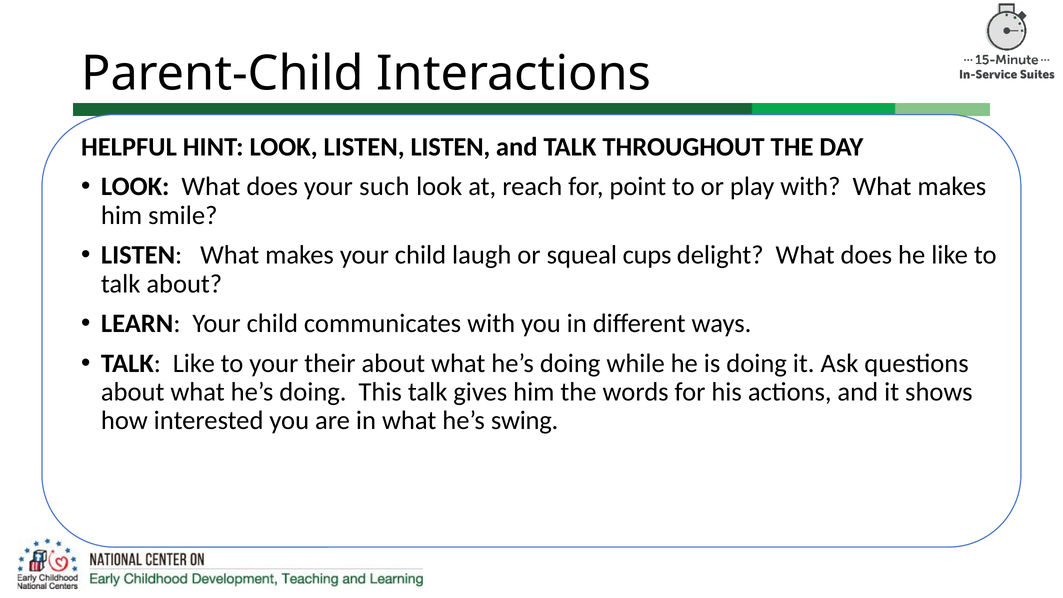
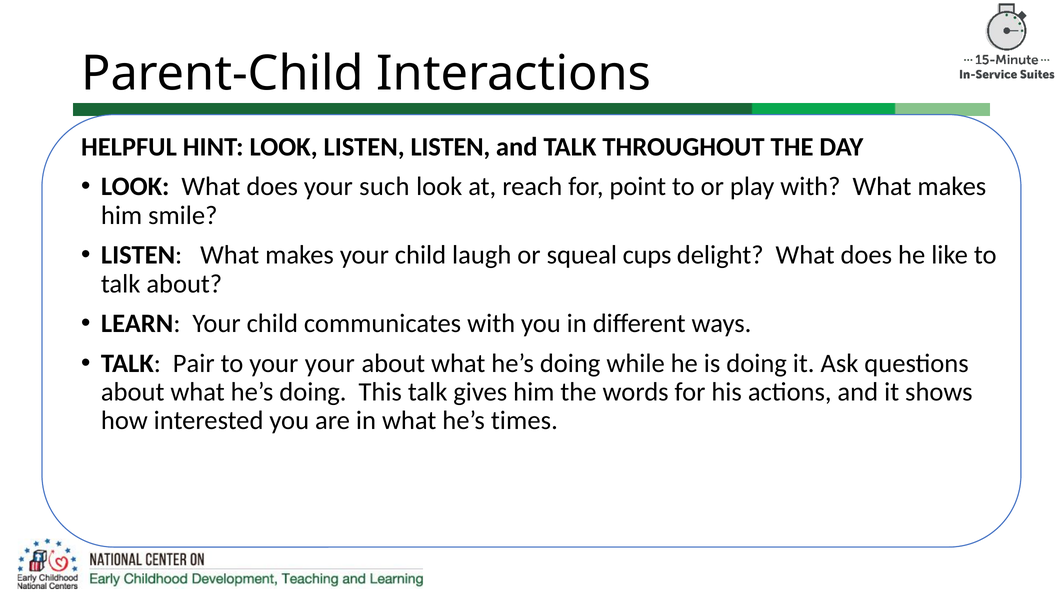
TALK Like: Like -> Pair
your their: their -> your
swing: swing -> times
